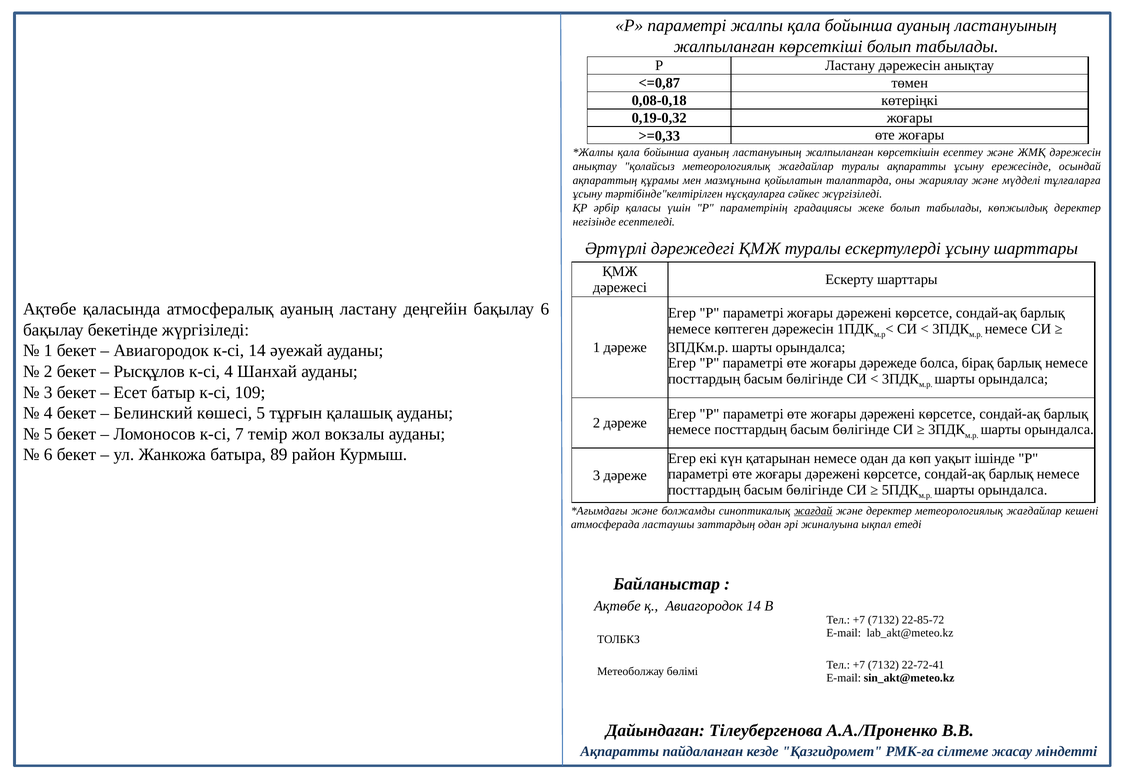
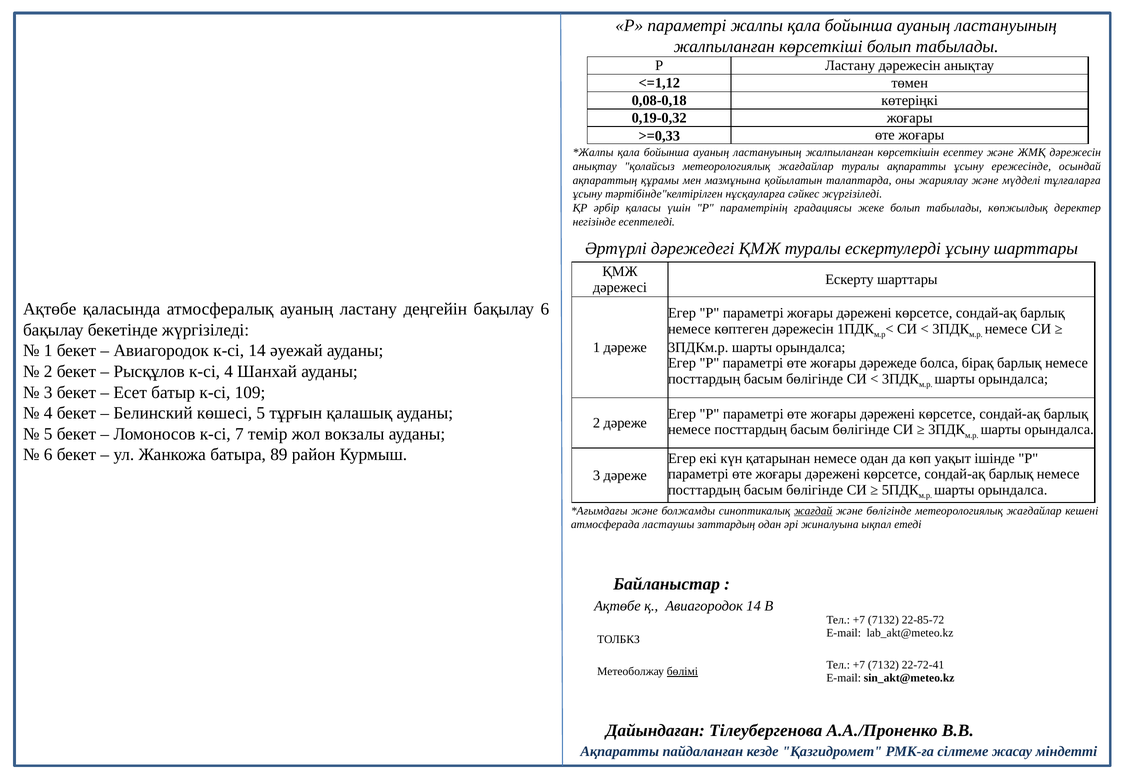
<=0,87: <=0,87 -> <=1,12
және деректер: деректер -> бөлігінде
бөлімі underline: none -> present
